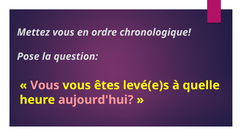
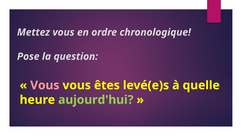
aujourd'hui colour: pink -> light green
